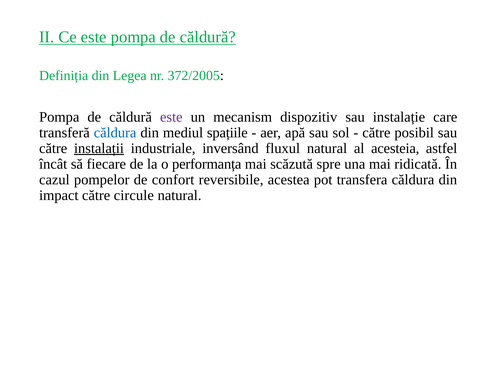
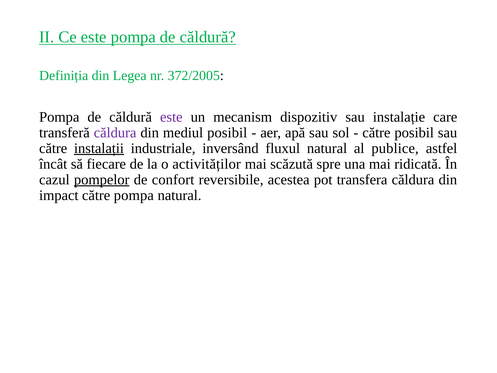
căldura at (115, 133) colour: blue -> purple
mediul spațiile: spațiile -> posibil
acesteia: acesteia -> publice
performanța: performanța -> activităților
pompelor underline: none -> present
către circule: circule -> pompa
